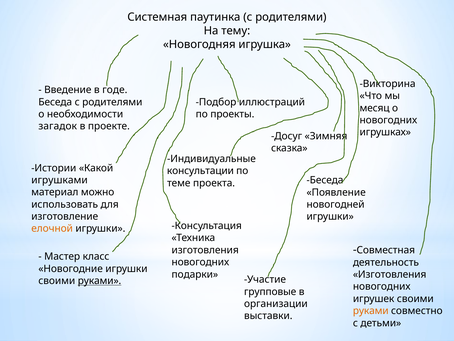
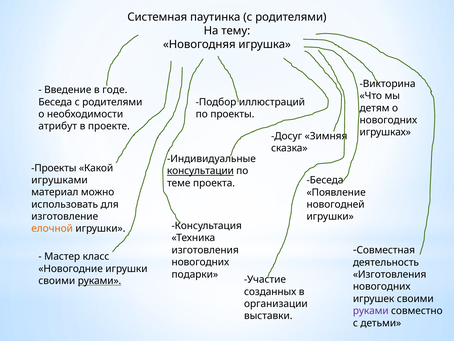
месяц: месяц -> детям
загадок: загадок -> атрибут
Истории at (54, 168): Истории -> Проекты
консультации underline: none -> present
групповые: групповые -> созданных
руками at (371, 310) colour: orange -> purple
